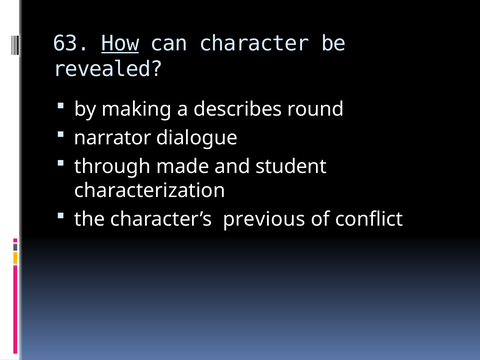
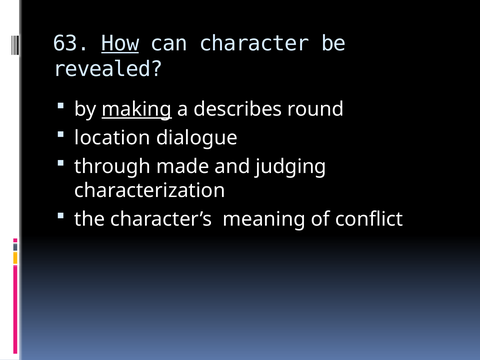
making underline: none -> present
narrator: narrator -> location
student: student -> judging
previous: previous -> meaning
